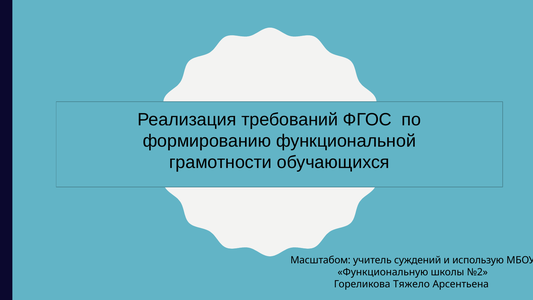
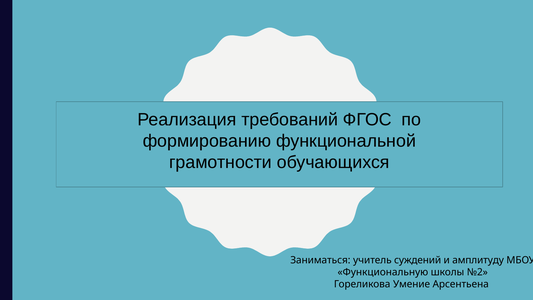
Масштабом: Масштабом -> Заниматься
использую: использую -> амплитуду
Тяжело: Тяжело -> Умение
